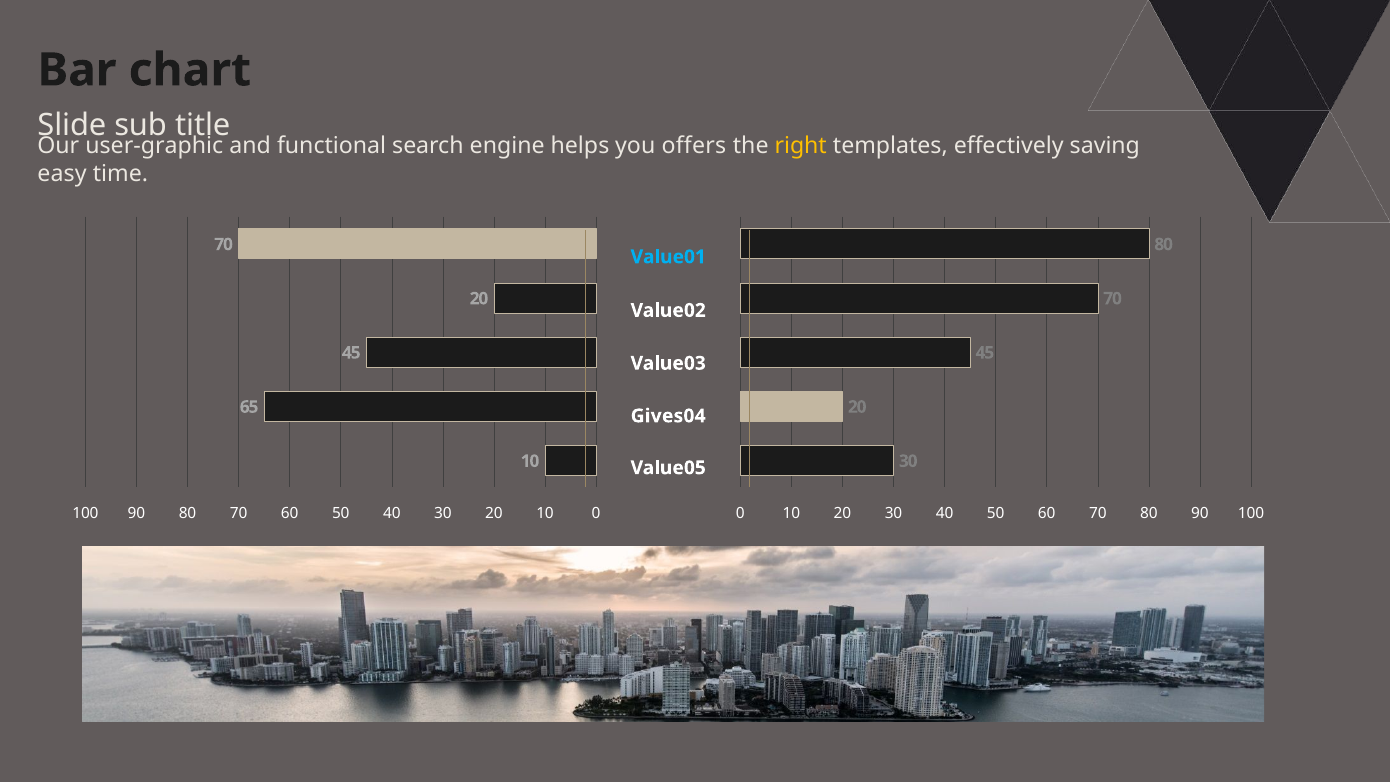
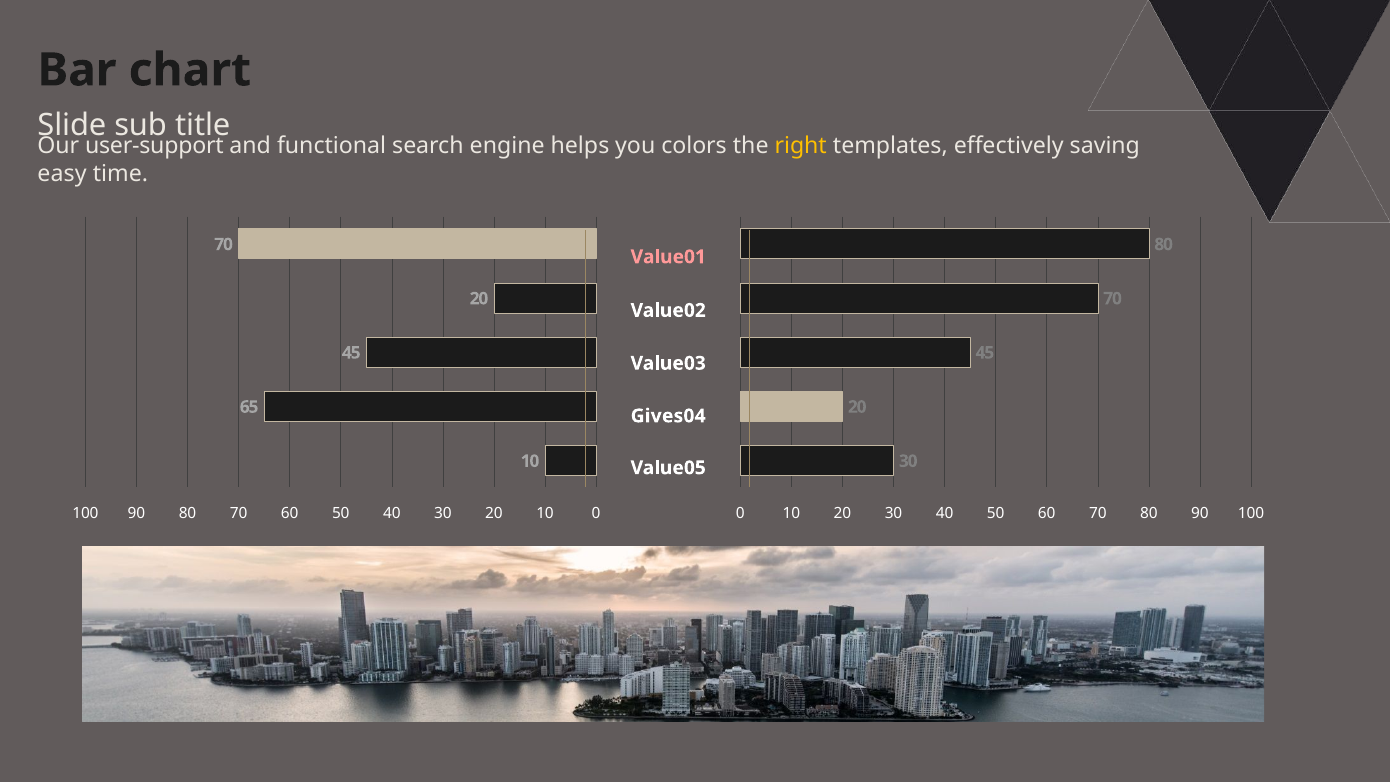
user-graphic: user-graphic -> user-support
offers: offers -> colors
Value01 colour: light blue -> pink
